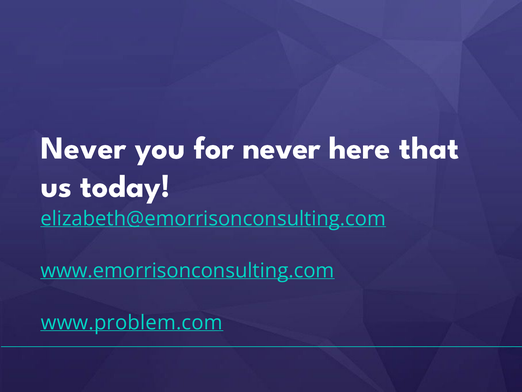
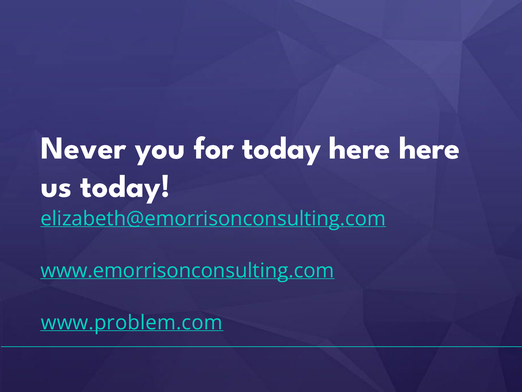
for never: never -> today
here that: that -> here
